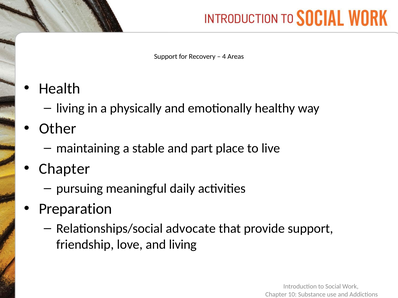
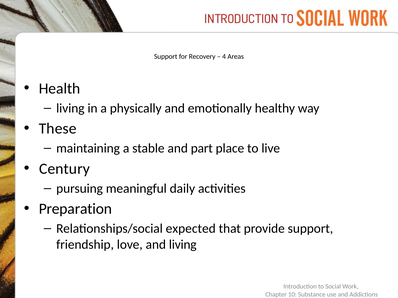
Other: Other -> These
Chapter at (64, 169): Chapter -> Century
advocate: advocate -> expected
